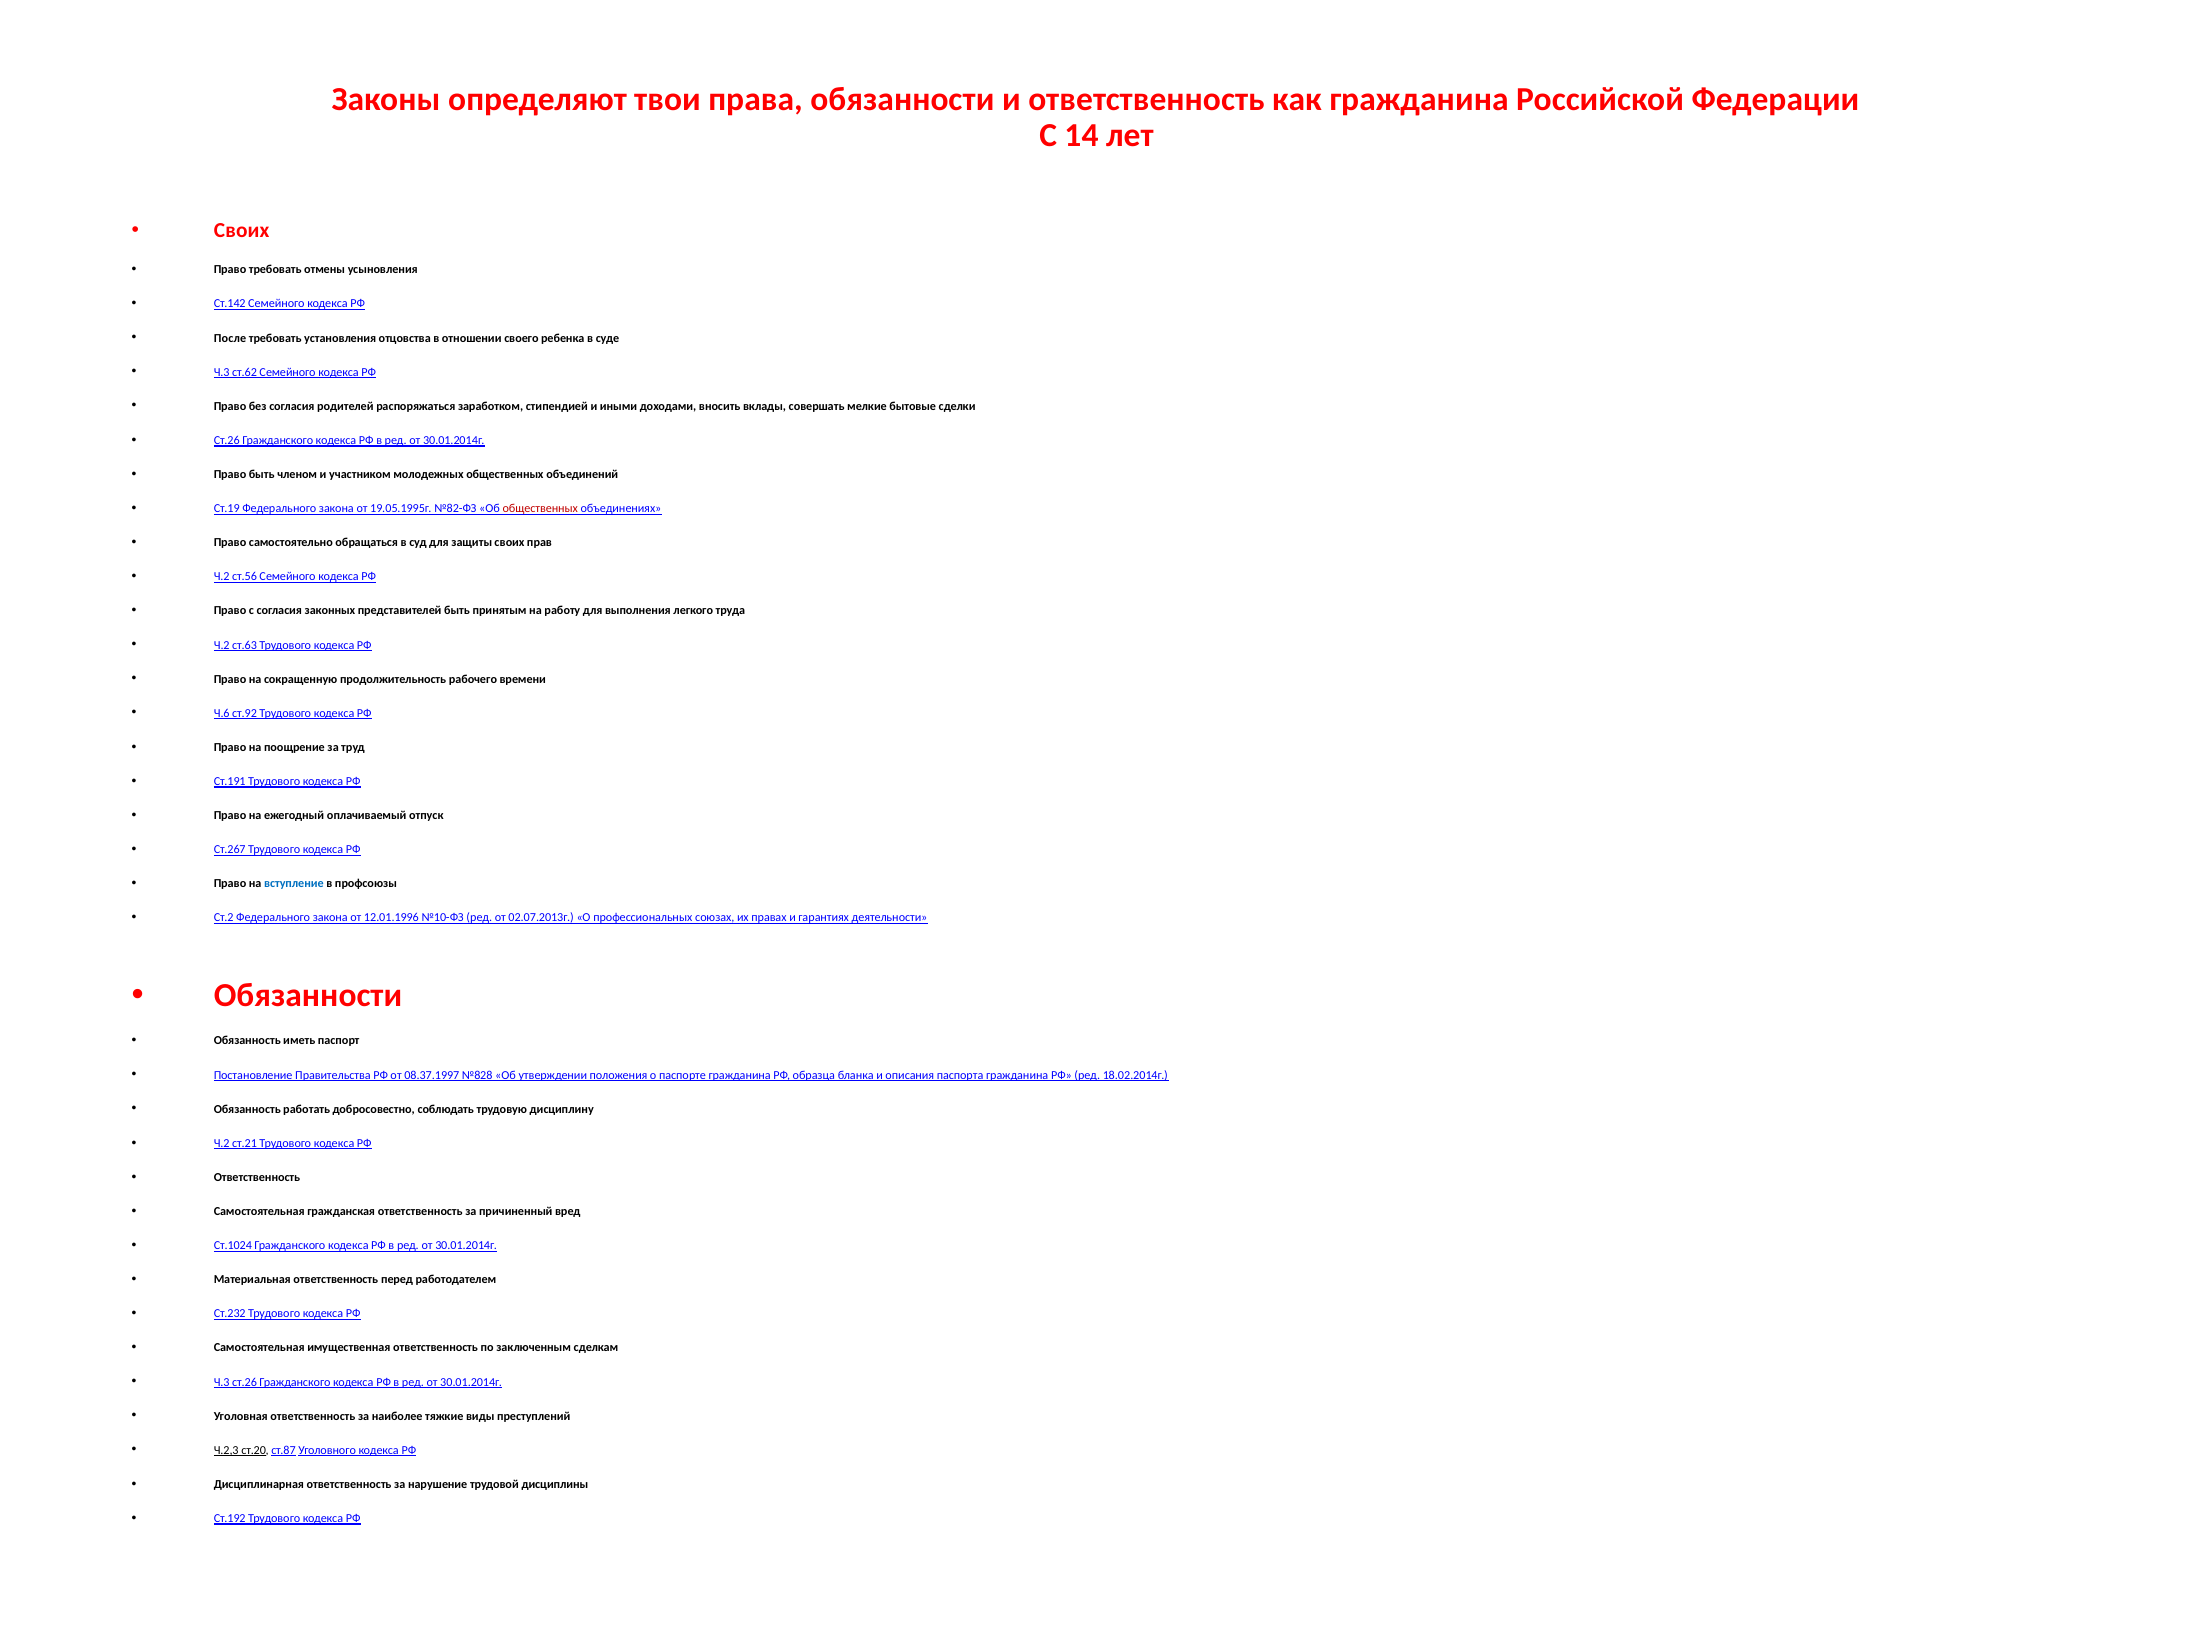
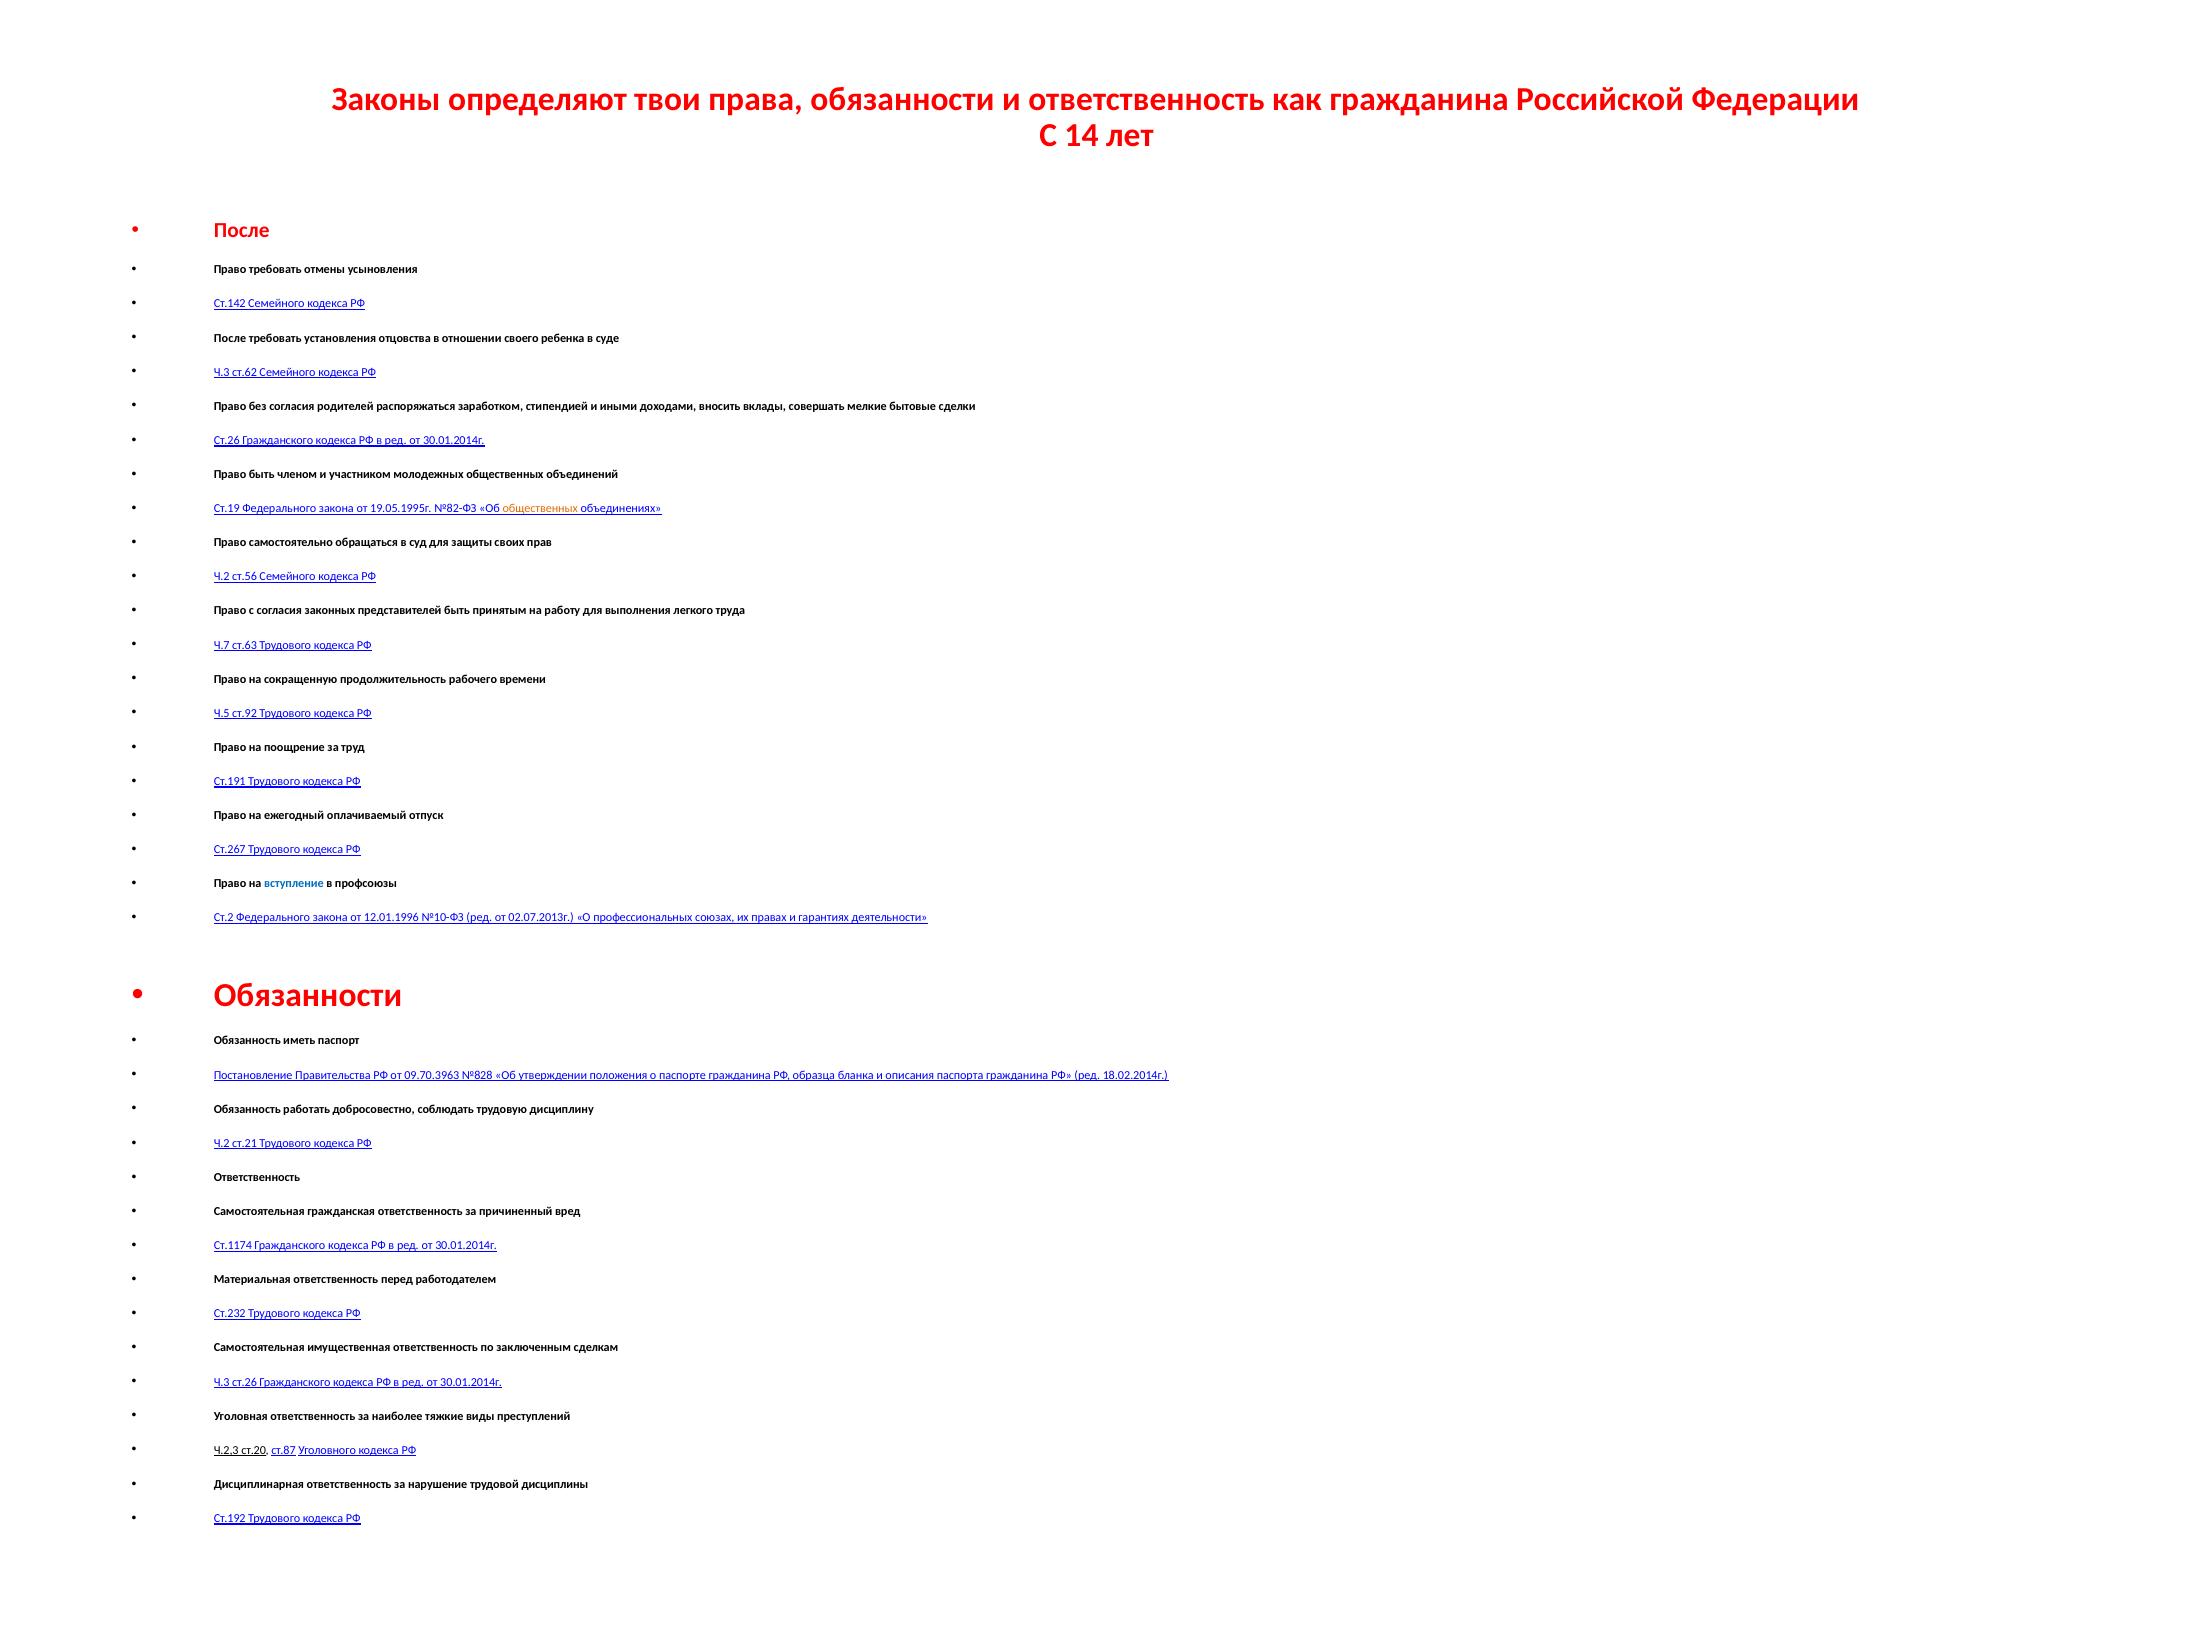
Своих at (242, 231): Своих -> После
общественных at (540, 508) colour: red -> orange
Ч.2 at (222, 645): Ч.2 -> Ч.7
Ч.6: Ч.6 -> Ч.5
08.37.1997: 08.37.1997 -> 09.70.3963
Ст.1024: Ст.1024 -> Ст.1174
